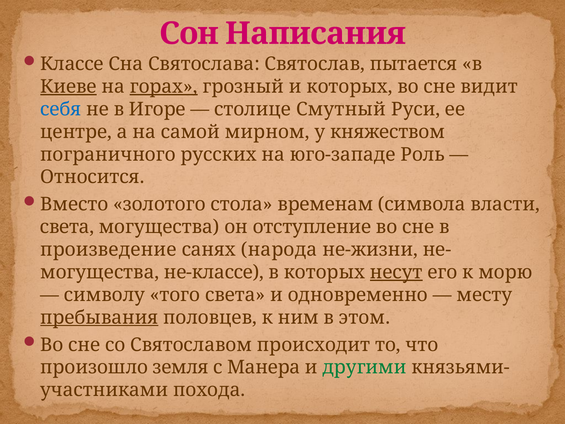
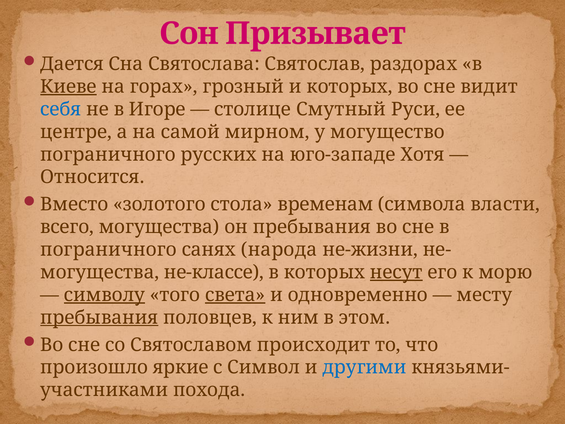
Написания: Написания -> Призывает
Классе: Классе -> Дается
пытается: пытается -> раздорах
горах underline: present -> none
княжеством: княжеством -> могущество
Роль: Роль -> Хотя
света at (67, 227): света -> всего
он отступление: отступление -> пребывания
произведение at (108, 249): произведение -> пограничного
символу underline: none -> present
света at (235, 295) underline: none -> present
земля: земля -> яркие
Манера: Манера -> Символ
другими colour: green -> blue
